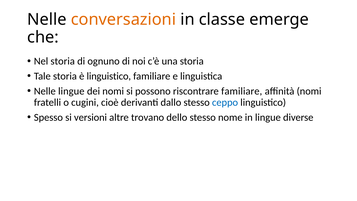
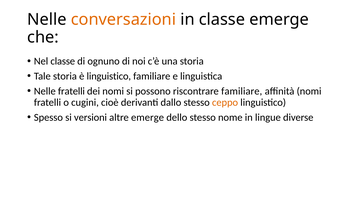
Nel storia: storia -> classe
Nelle lingue: lingue -> fratelli
ceppo colour: blue -> orange
altre trovano: trovano -> emerge
